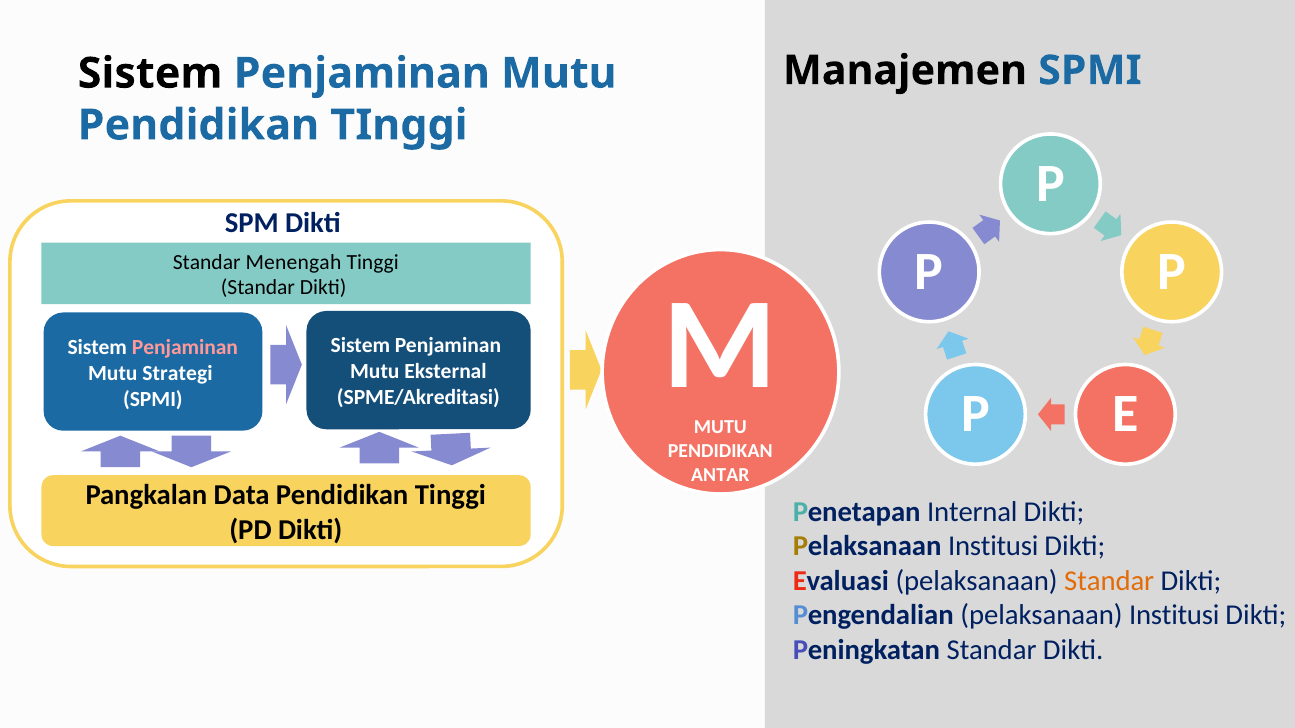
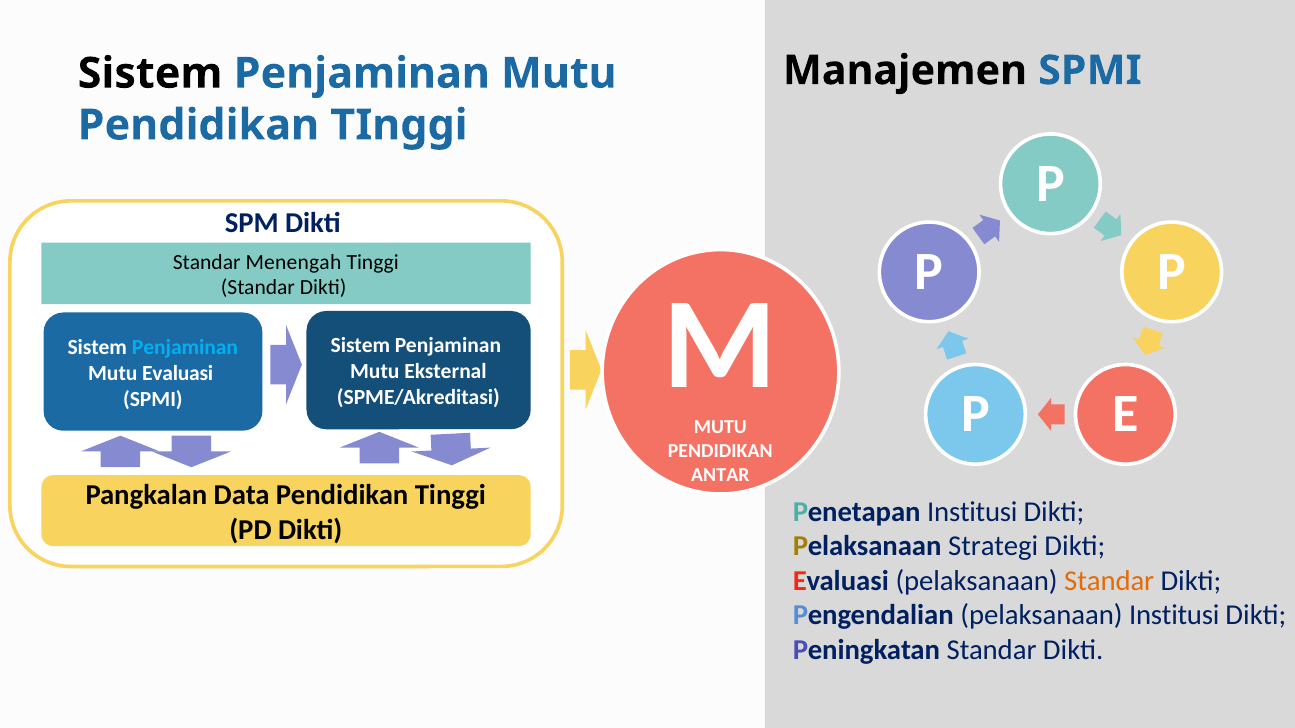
Penjaminan at (185, 347) colour: pink -> light blue
Mutu Strategi: Strategi -> Evaluasi
Penetapan Internal: Internal -> Institusi
Institusi at (993, 547): Institusi -> Strategi
